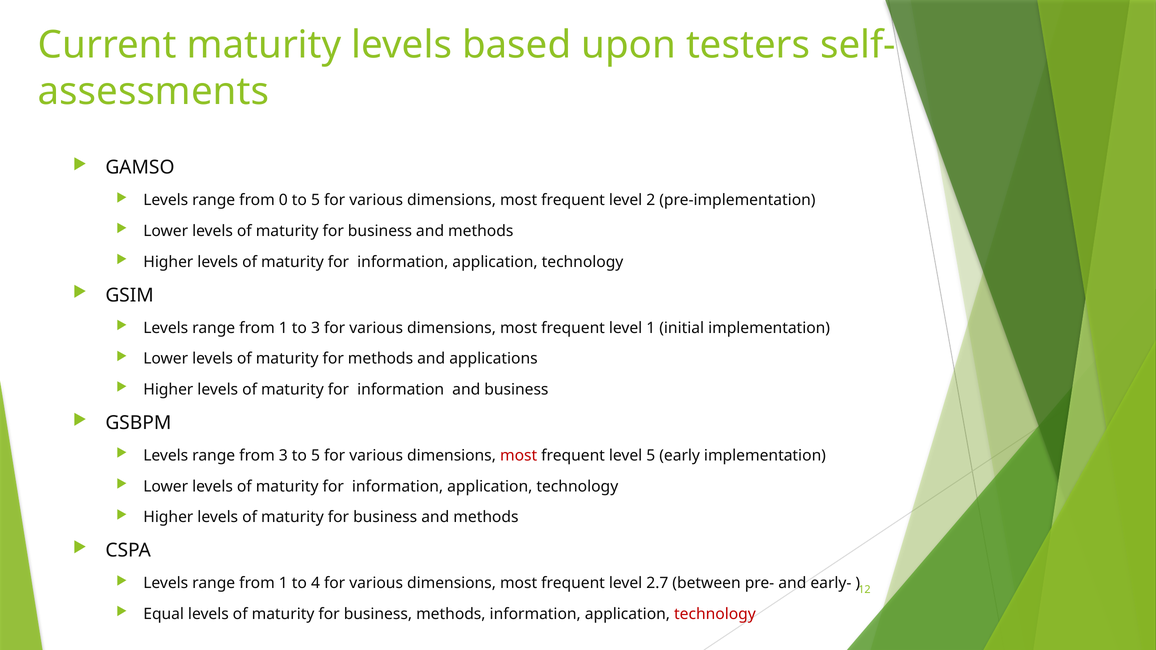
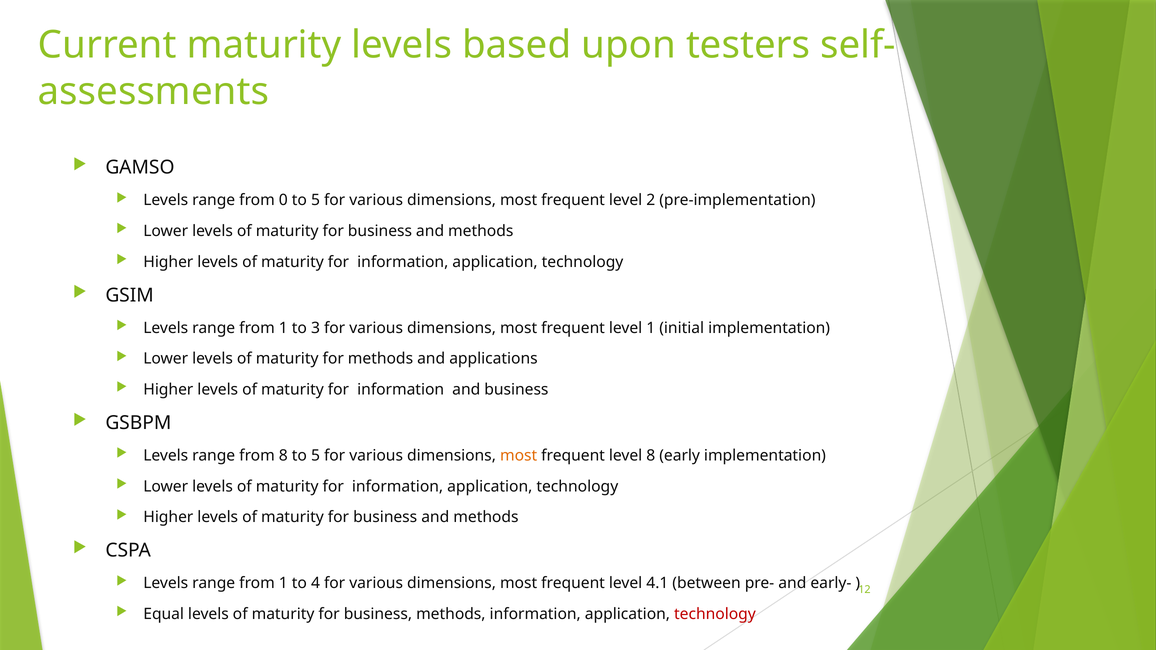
from 3: 3 -> 8
most at (519, 456) colour: red -> orange
level 5: 5 -> 8
2.7: 2.7 -> 4.1
